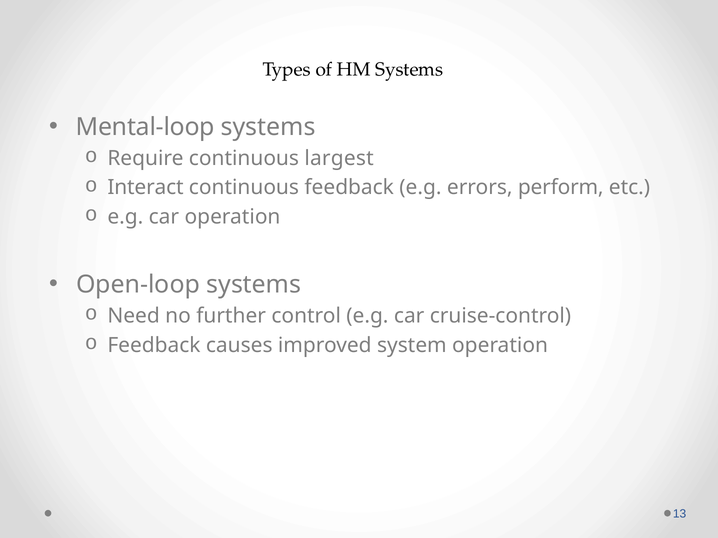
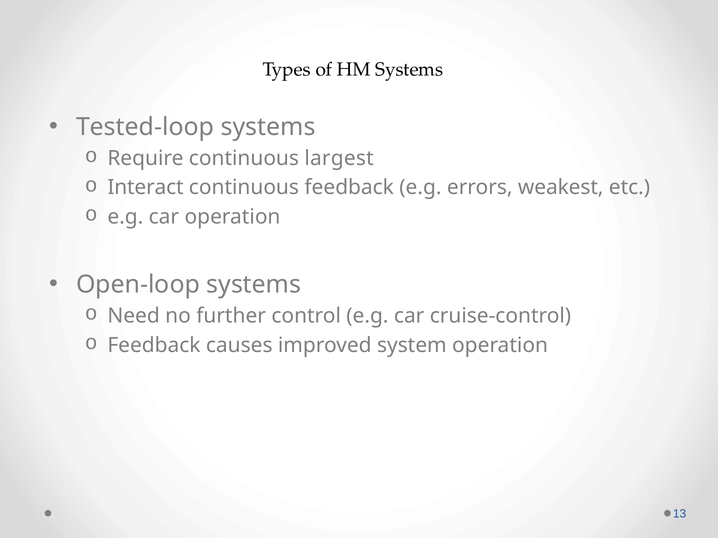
Mental-loop: Mental-loop -> Tested-loop
perform: perform -> weakest
